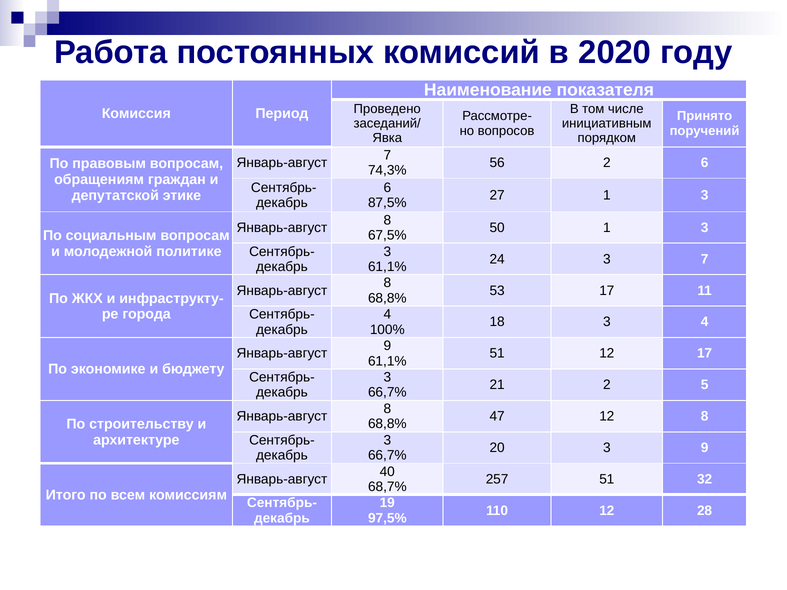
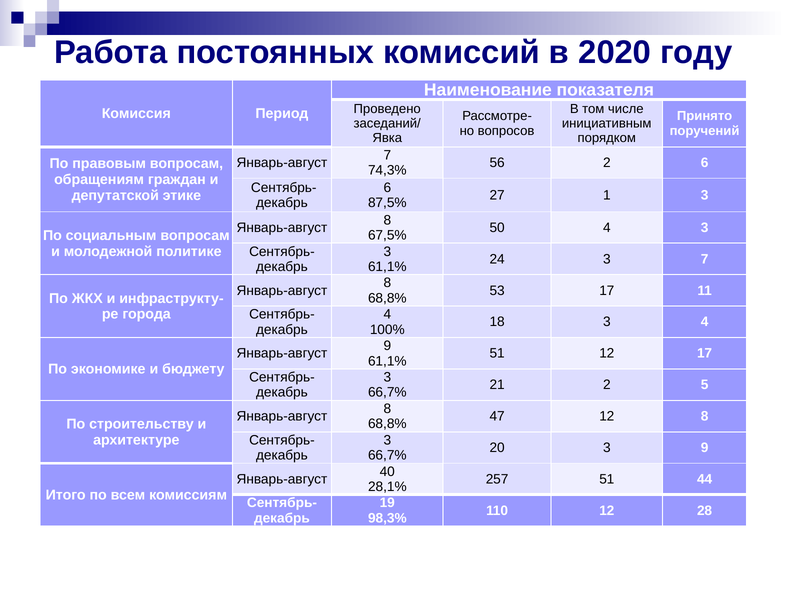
50 1: 1 -> 4
32: 32 -> 44
68,7%: 68,7% -> 28,1%
97,5%: 97,5% -> 98,3%
